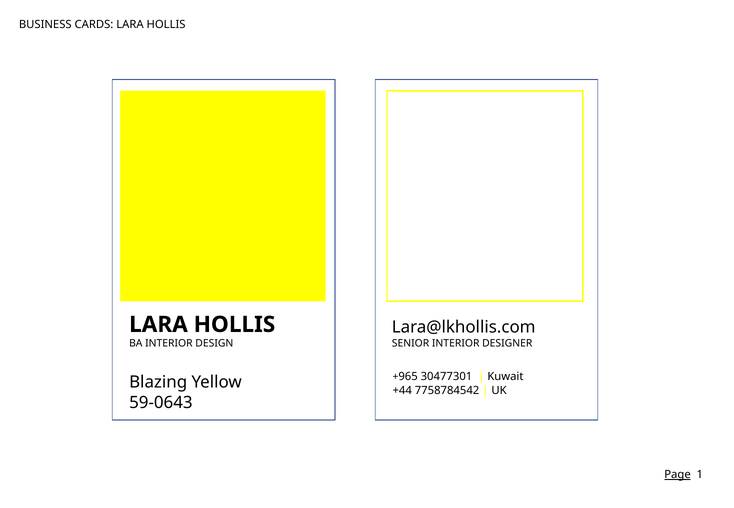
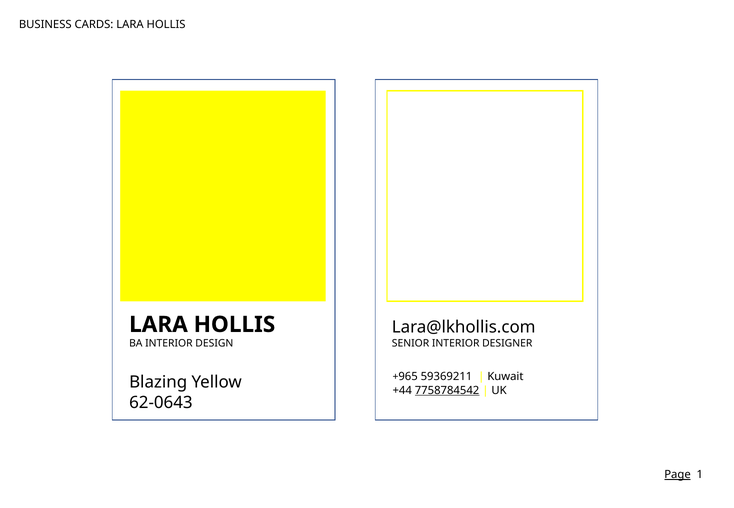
30477301: 30477301 -> 59369211
7758784542 underline: none -> present
59-0643: 59-0643 -> 62-0643
